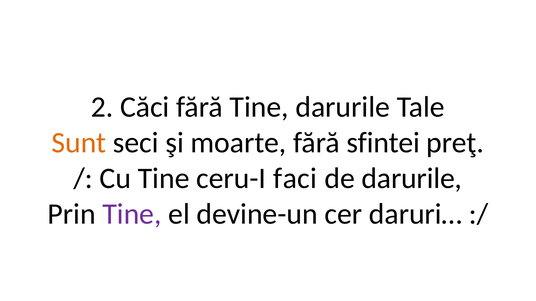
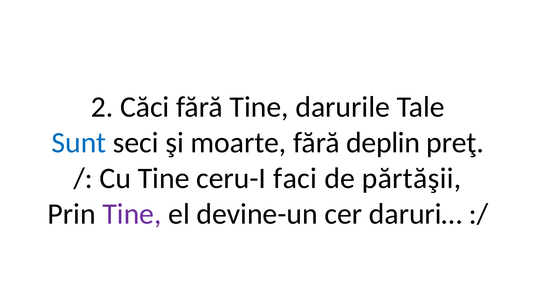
Sunt colour: orange -> blue
sfintei: sfintei -> deplin
de darurile: darurile -> părtăşii
